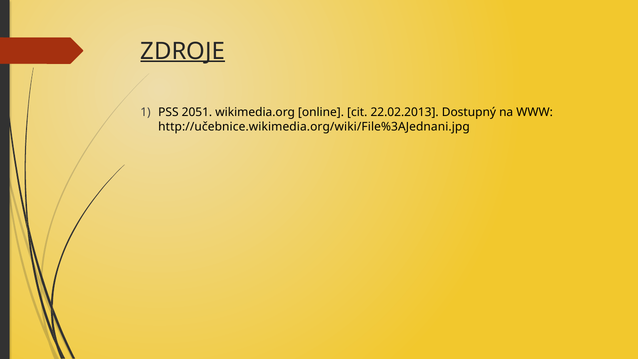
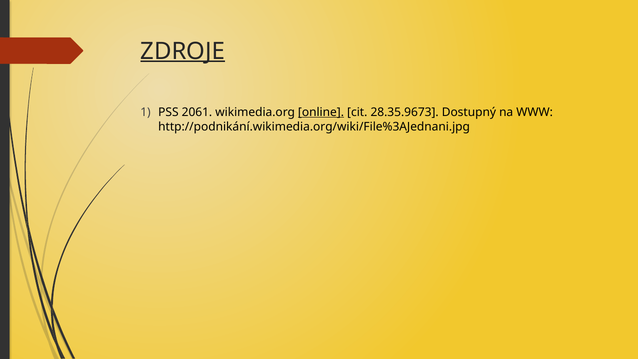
2051: 2051 -> 2061
online underline: none -> present
22.02.2013: 22.02.2013 -> 28.35.9673
http://učebnice.wikimedia.org/wiki/File%3AJednani.jpg: http://učebnice.wikimedia.org/wiki/File%3AJednani.jpg -> http://podnikání.wikimedia.org/wiki/File%3AJednani.jpg
